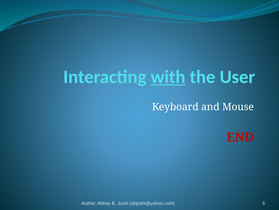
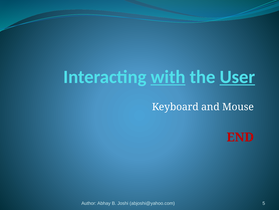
User underline: none -> present
